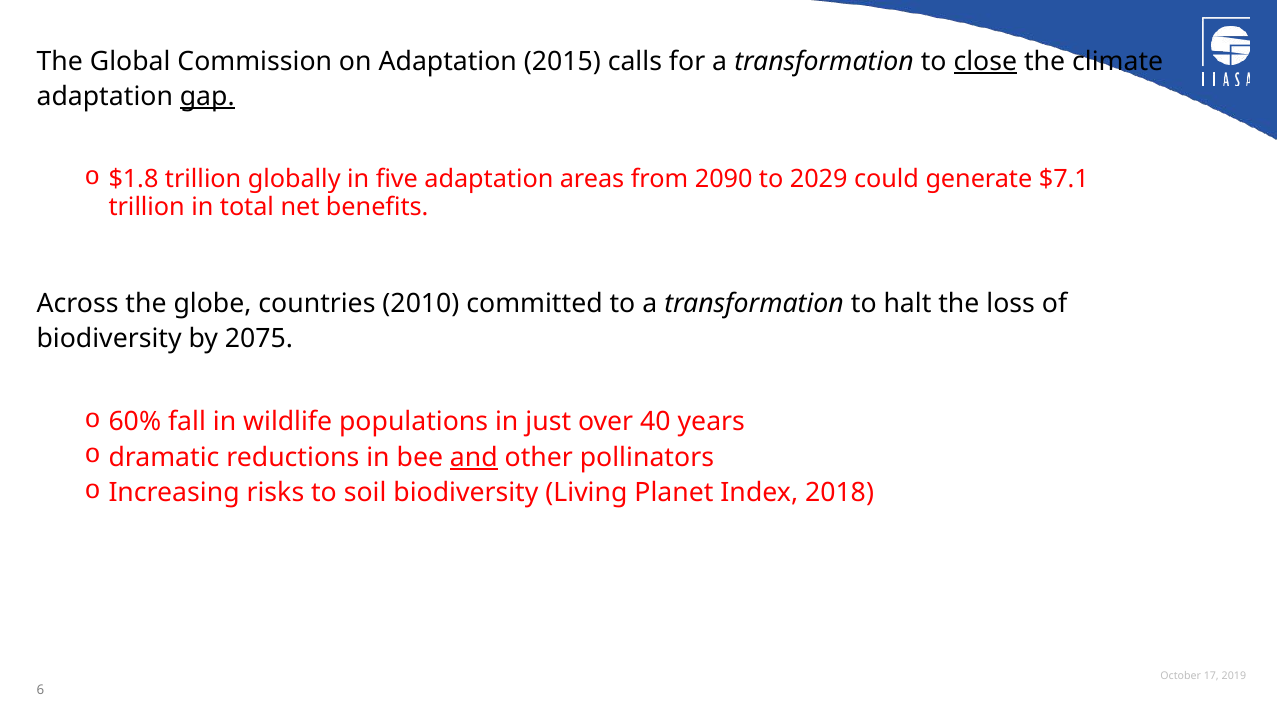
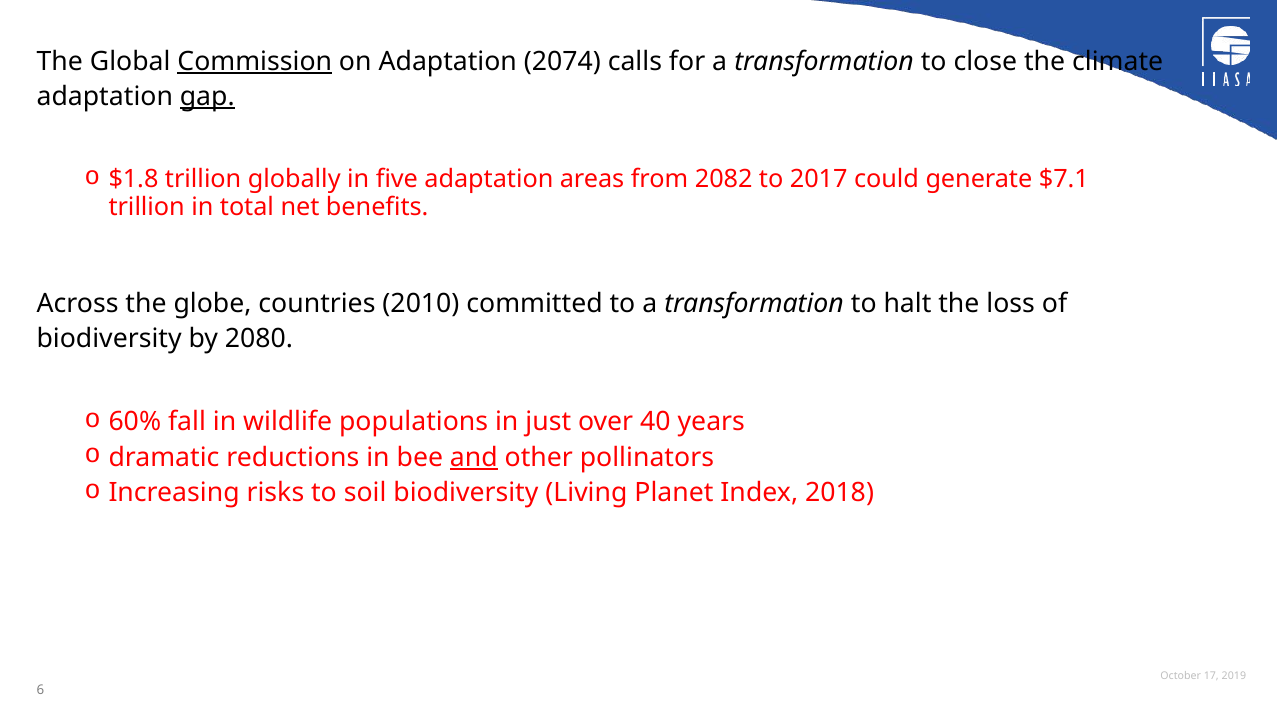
Commission underline: none -> present
2015: 2015 -> 2074
close underline: present -> none
2090: 2090 -> 2082
2029: 2029 -> 2017
2075: 2075 -> 2080
